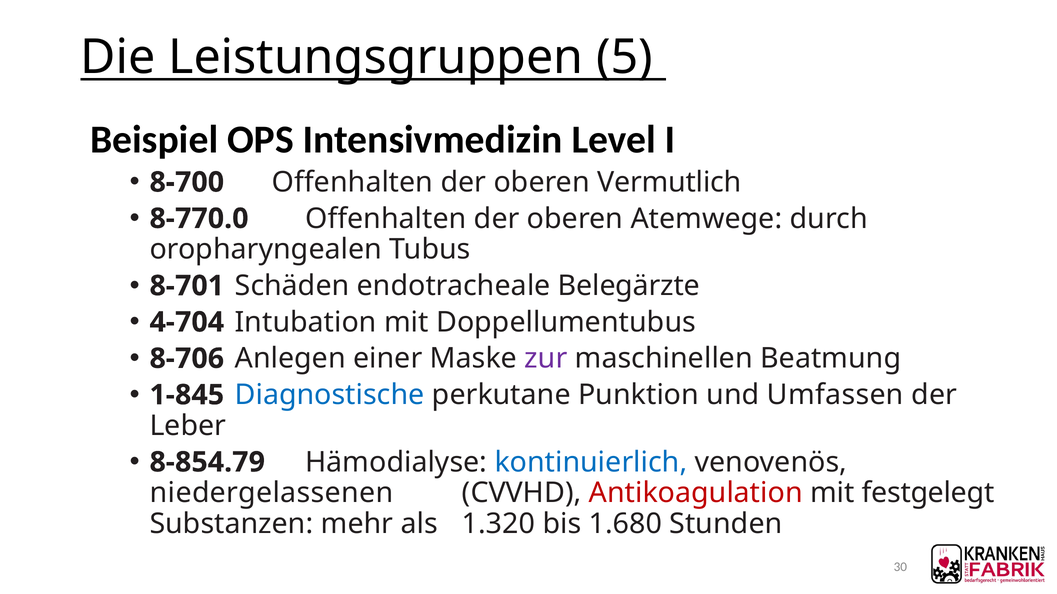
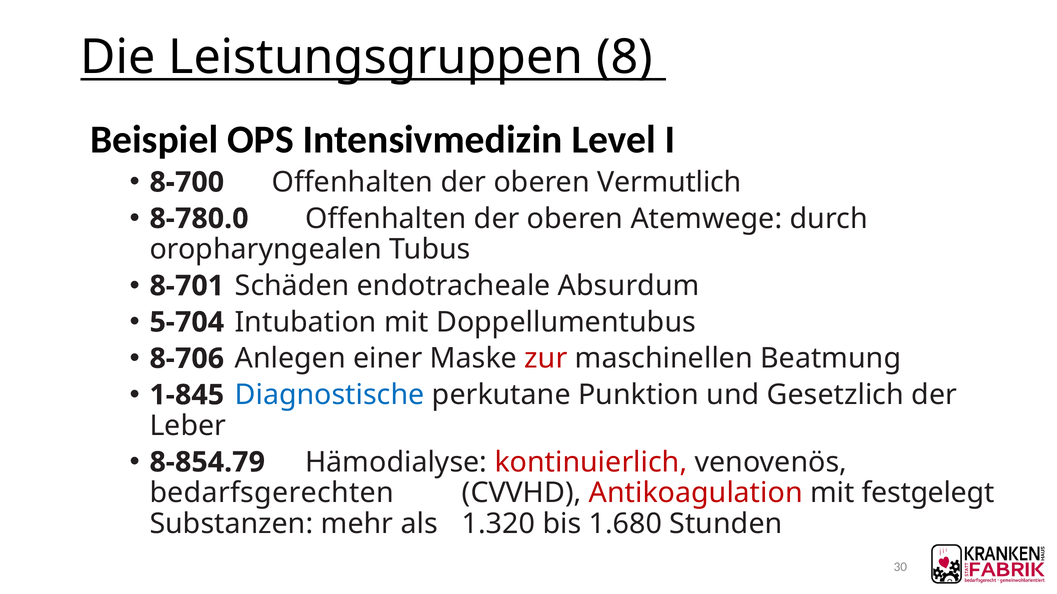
5: 5 -> 8
8-770.0: 8-770.0 -> 8-780.0
Belegärzte: Belegärzte -> Absurdum
4-704: 4-704 -> 5-704
zur colour: purple -> red
Umfassen: Umfassen -> Gesetzlich
kontinuierlich colour: blue -> red
niedergelassenen: niedergelassenen -> bedarfsgerechten
